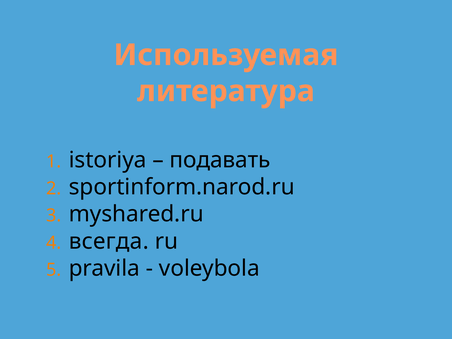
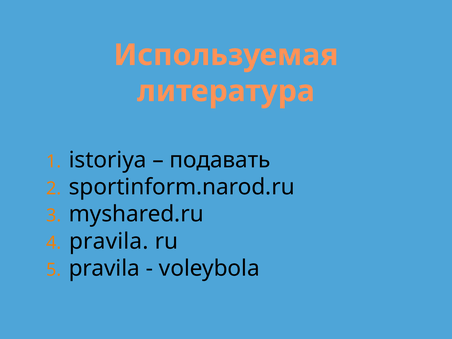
всегда at (109, 241): всегда -> pravila
